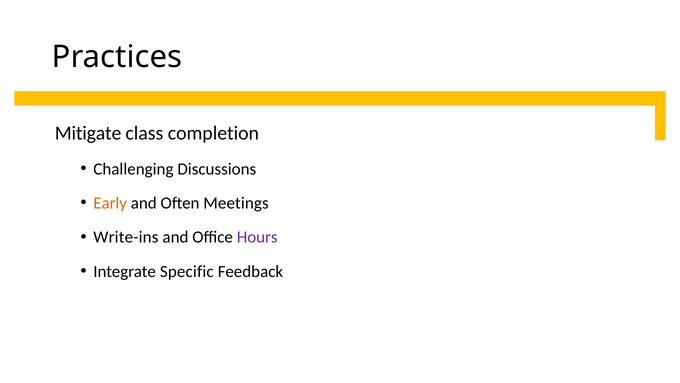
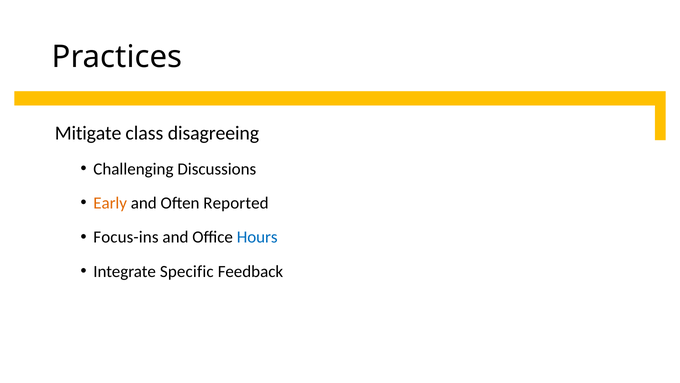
completion: completion -> disagreeing
Meetings: Meetings -> Reported
Write-ins: Write-ins -> Focus-ins
Hours colour: purple -> blue
